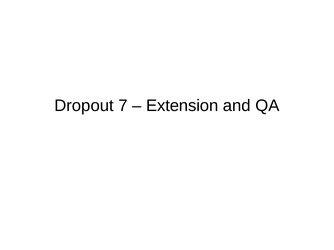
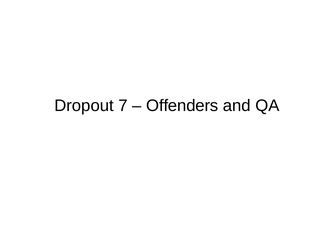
Extension: Extension -> Offenders
